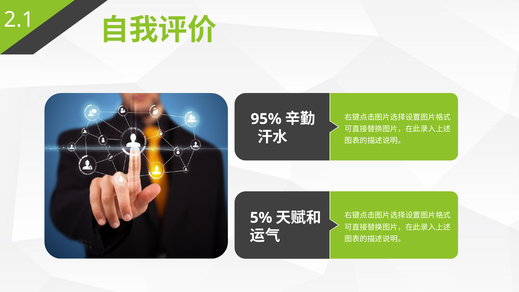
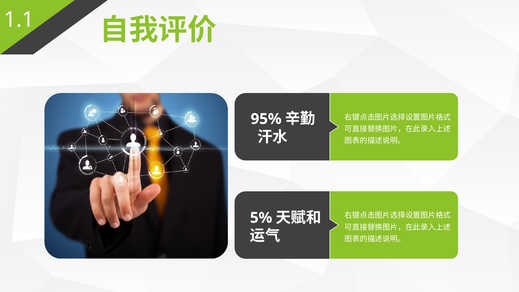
2.1: 2.1 -> 1.1
